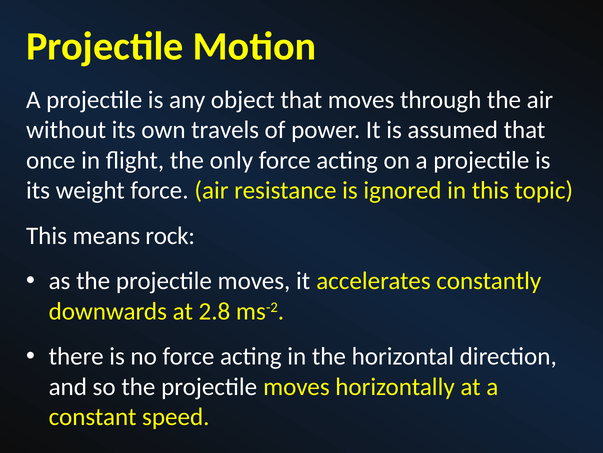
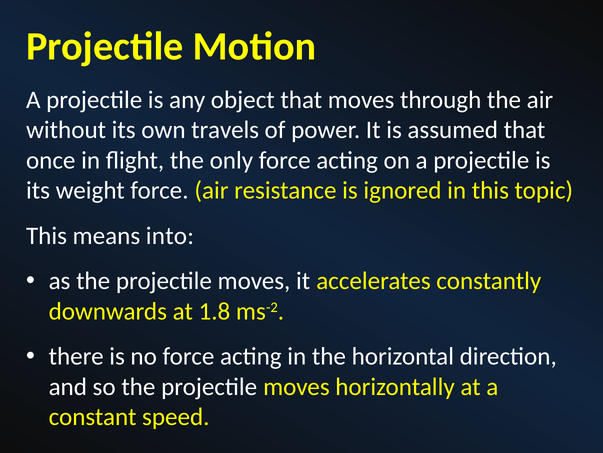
rock: rock -> into
2.8: 2.8 -> 1.8
